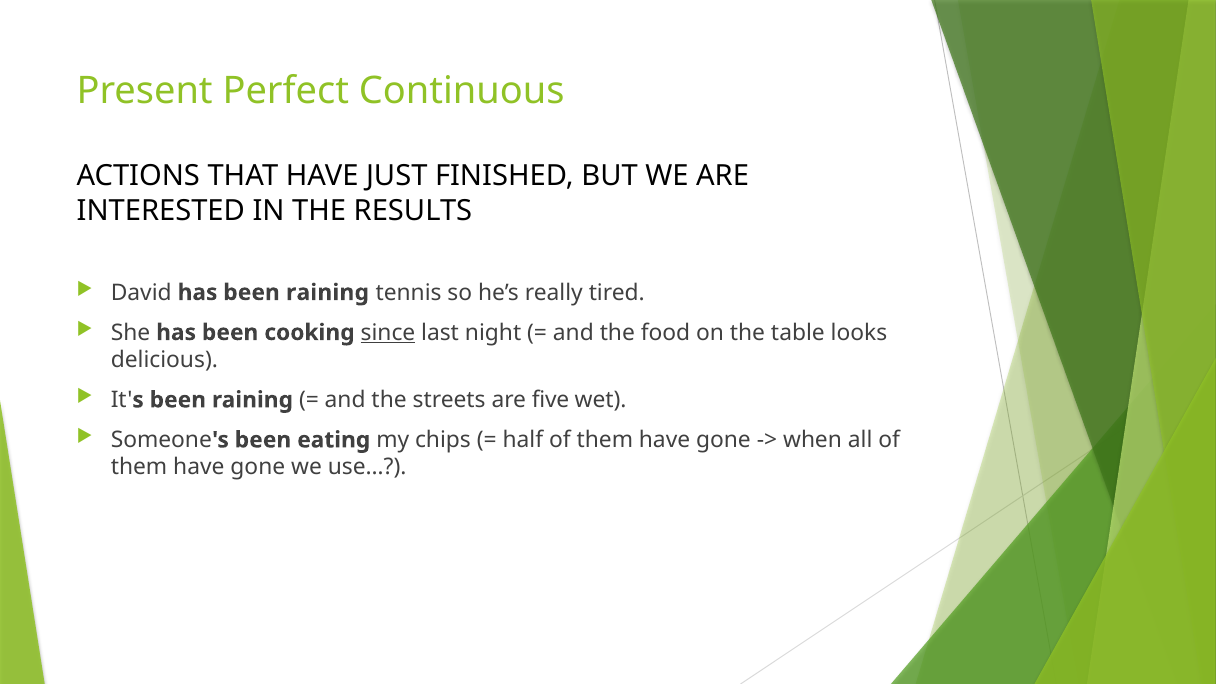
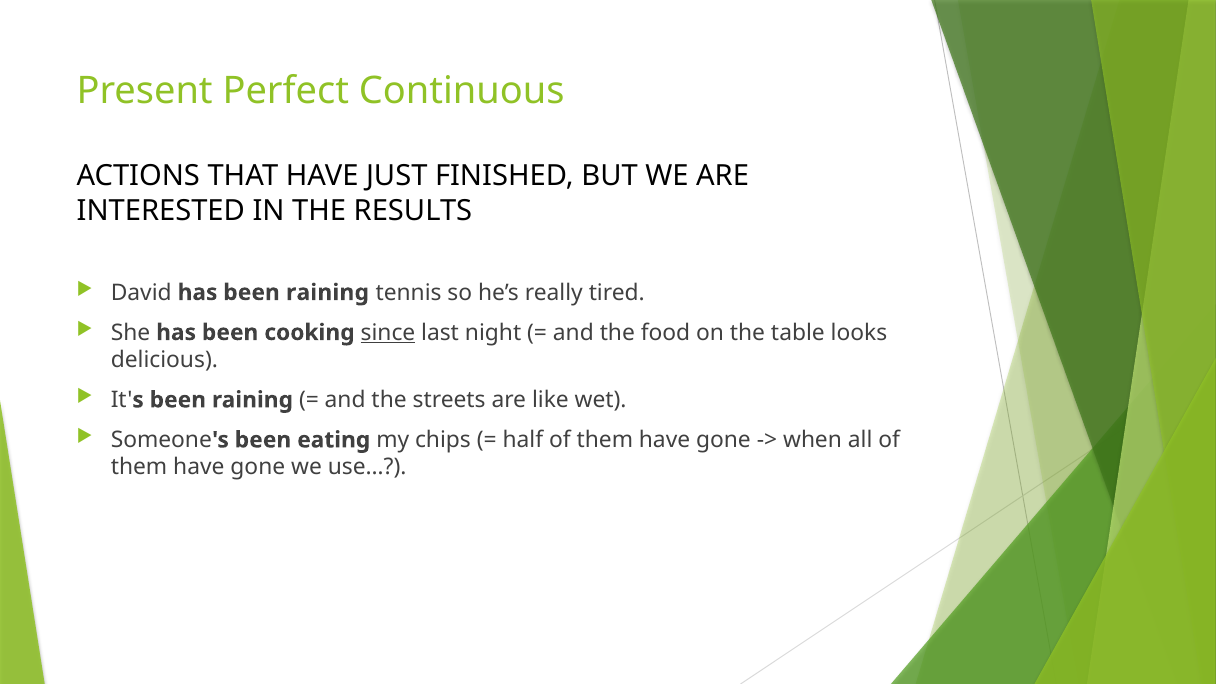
five: five -> like
